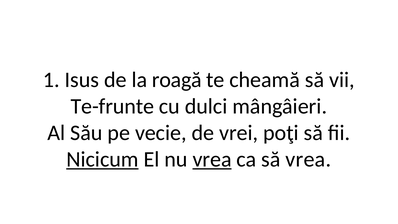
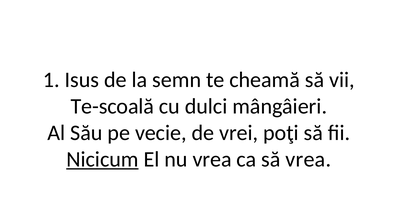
roagă: roagă -> semn
Te-frunte: Te-frunte -> Te-scoală
vrea at (212, 159) underline: present -> none
